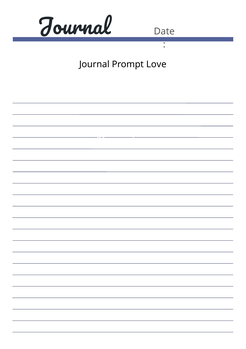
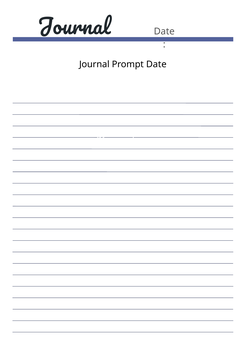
Prompt Love: Love -> Date
